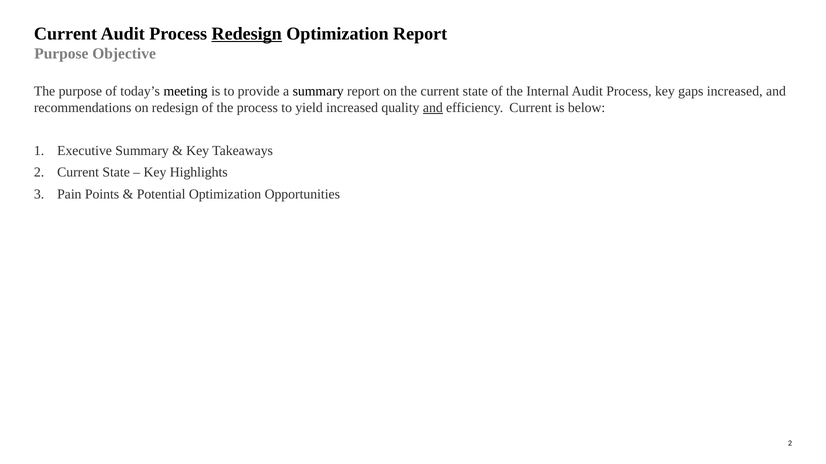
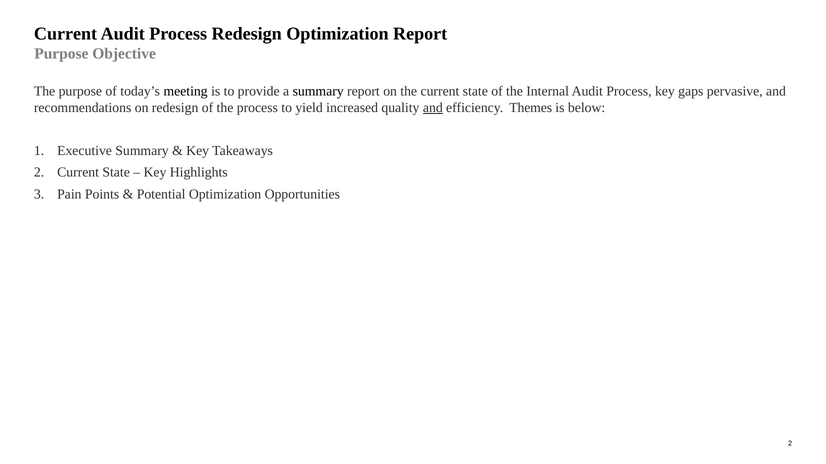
Redesign at (247, 34) underline: present -> none
gaps increased: increased -> pervasive
efficiency Current: Current -> Themes
